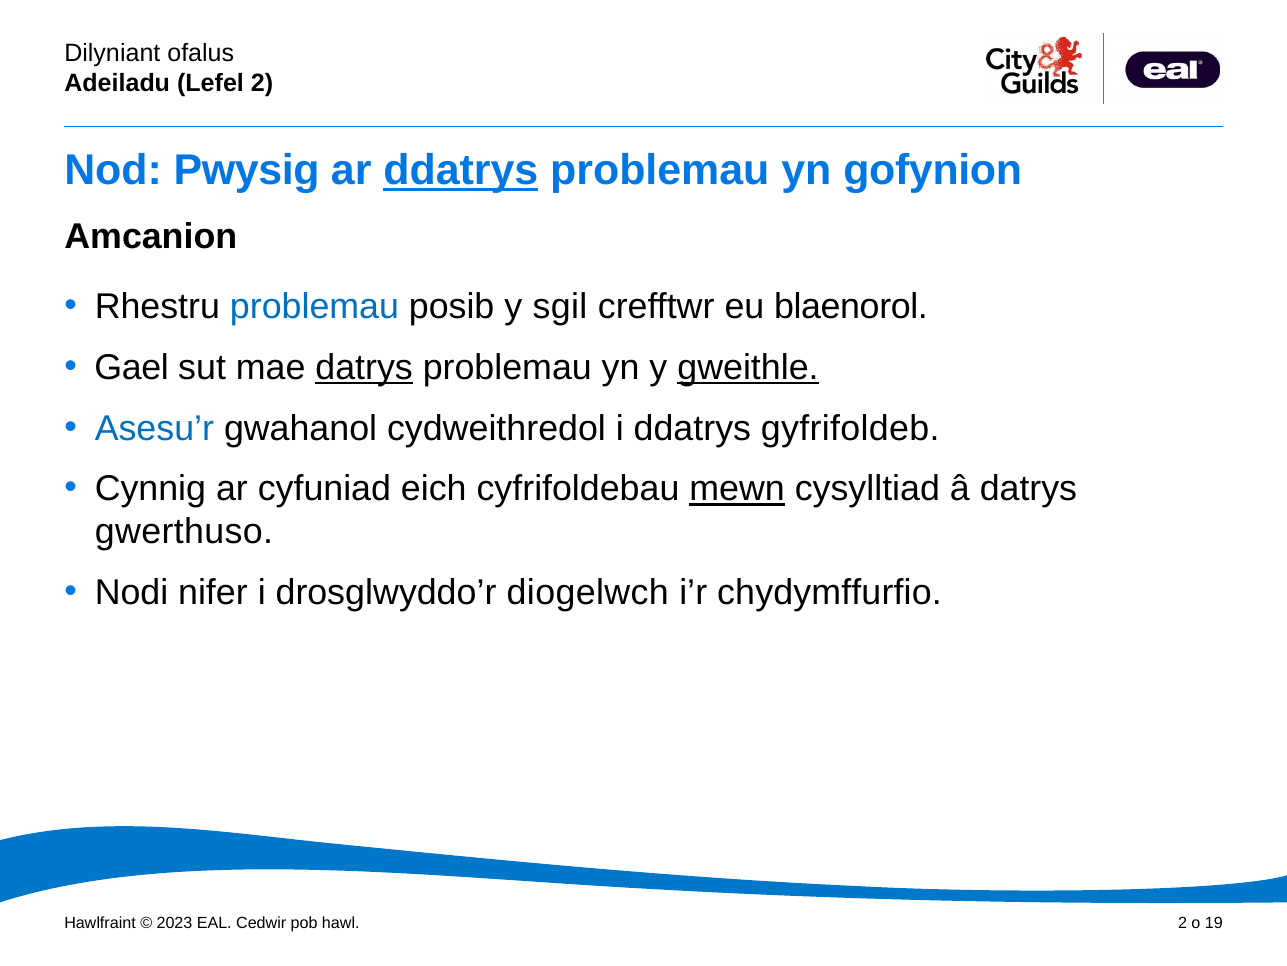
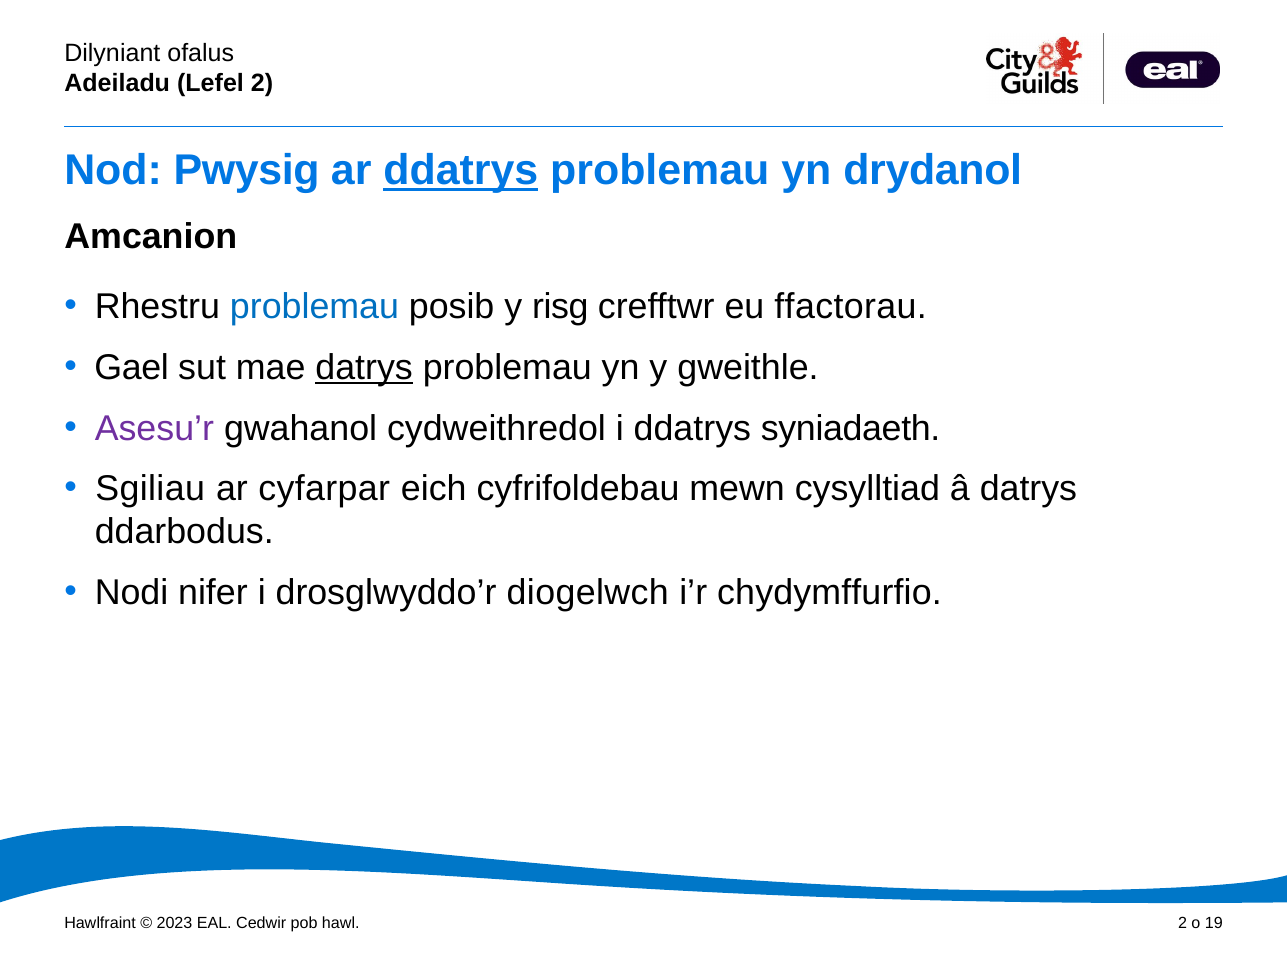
gofynion: gofynion -> drydanol
sgil: sgil -> risg
blaenorol: blaenorol -> ffactorau
gweithle underline: present -> none
Asesu’r colour: blue -> purple
gyfrifoldeb: gyfrifoldeb -> syniadaeth
Cynnig: Cynnig -> Sgiliau
cyfuniad: cyfuniad -> cyfarpar
mewn underline: present -> none
gwerthuso: gwerthuso -> ddarbodus
